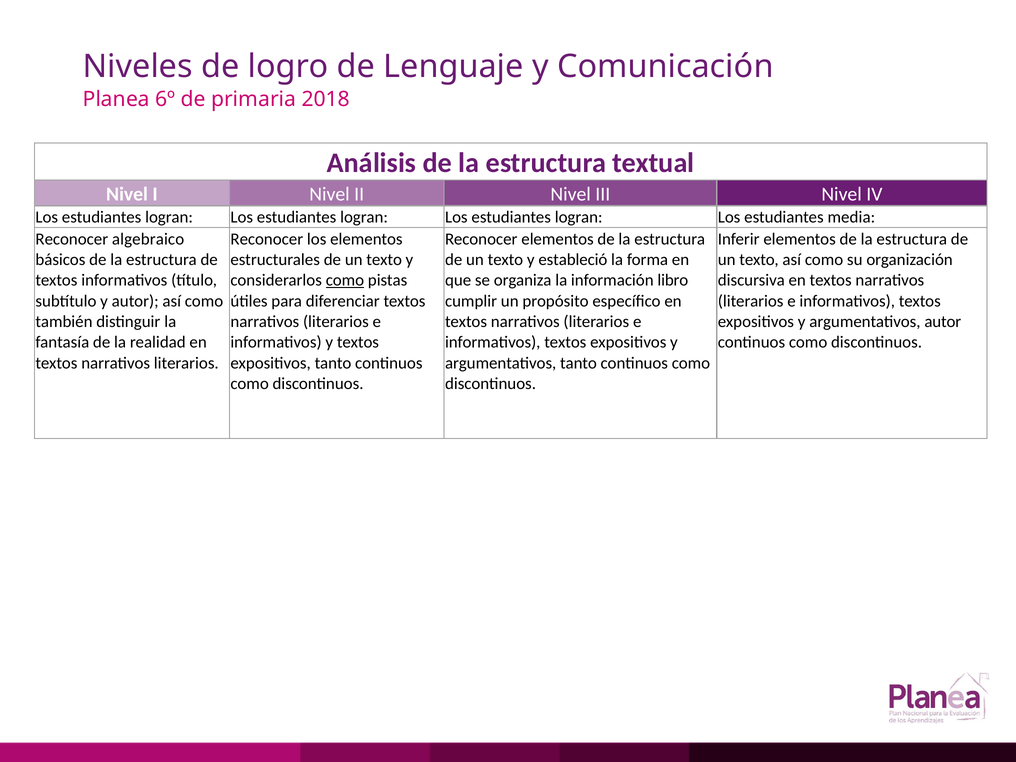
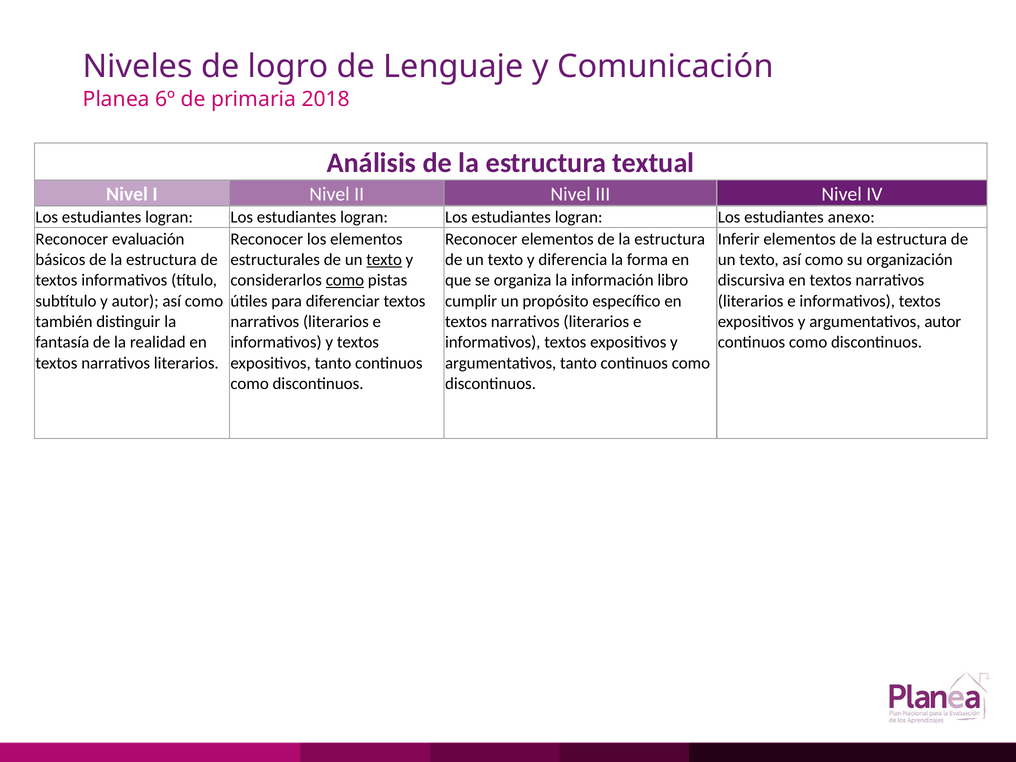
media: media -> anexo
algebraico: algebraico -> evaluación
texto at (384, 260) underline: none -> present
estableció: estableció -> diferencia
